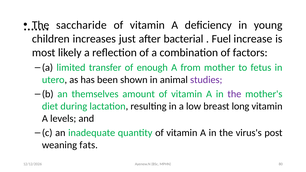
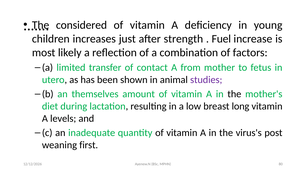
saccharide: saccharide -> considered
bacterial: bacterial -> strength
enough: enough -> contact
the at (234, 94) colour: purple -> black
fats: fats -> first
